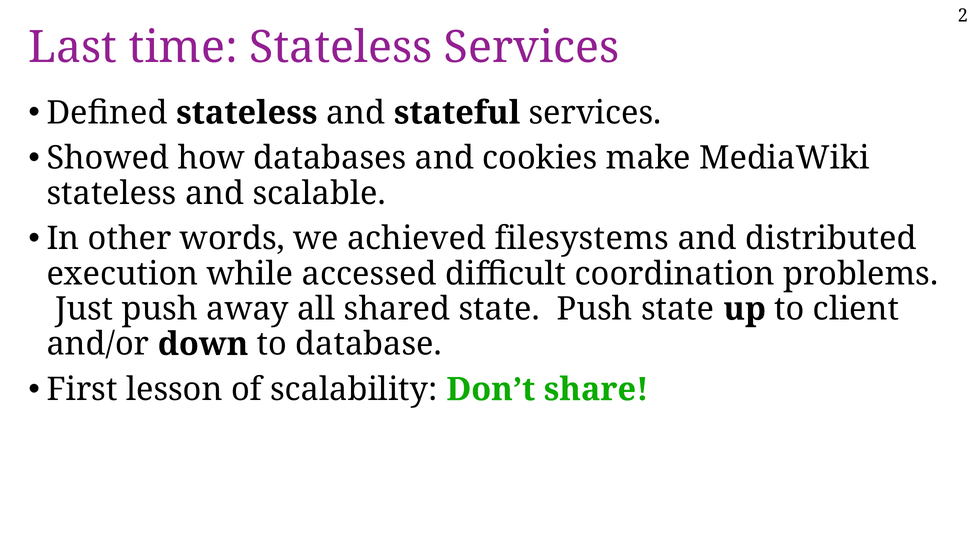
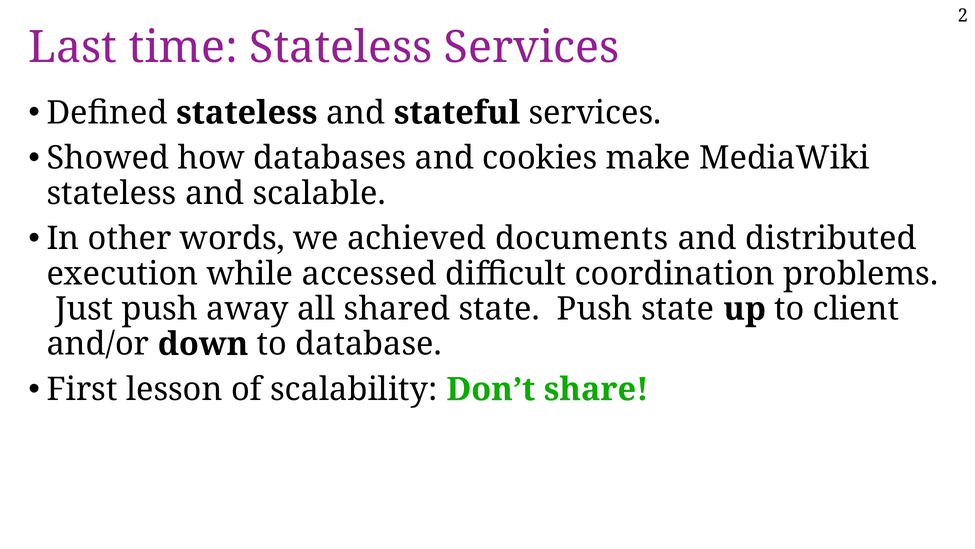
filesystems: filesystems -> documents
